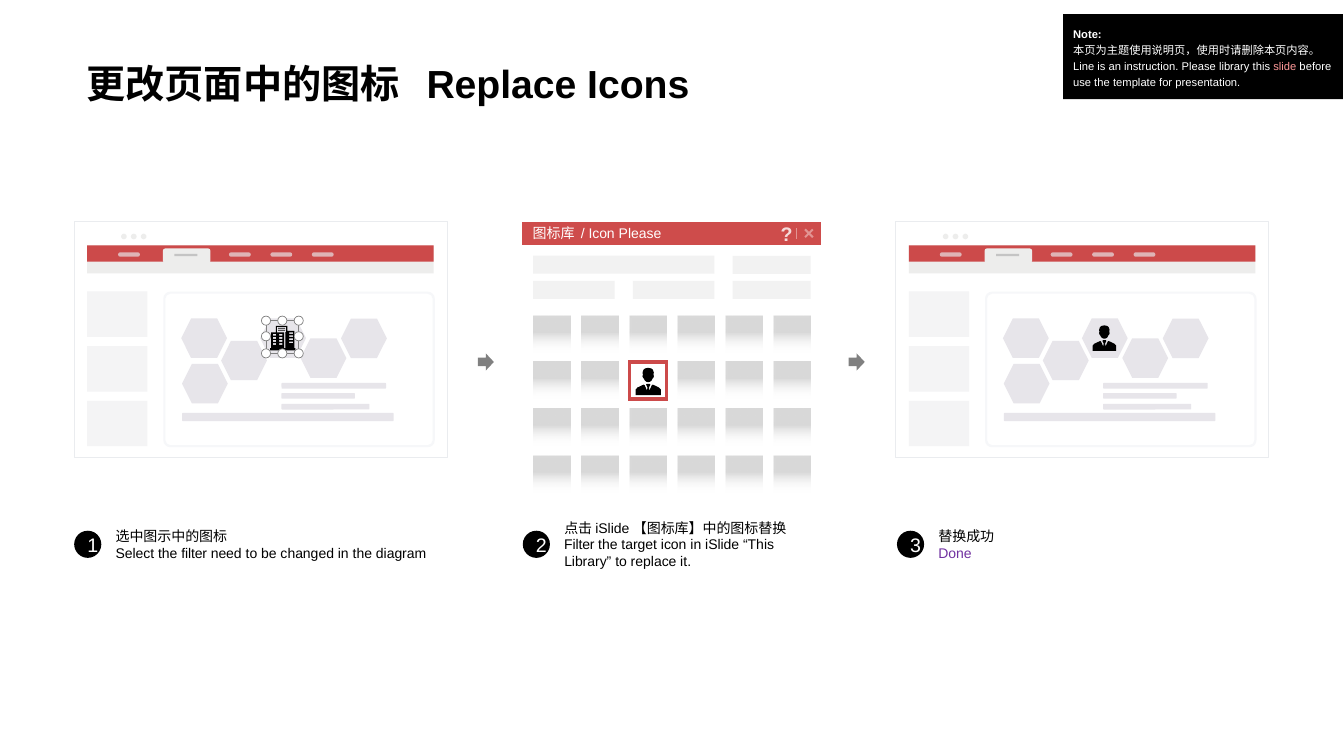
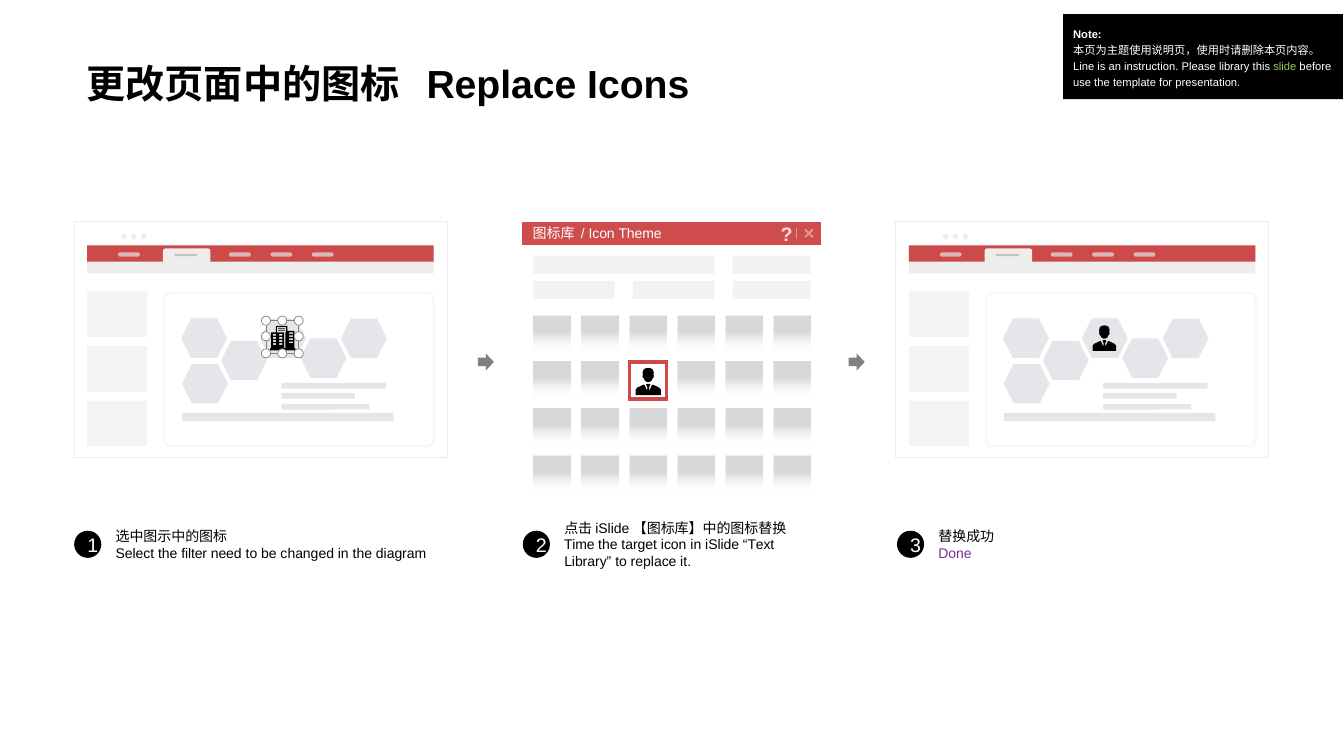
slide colour: pink -> light green
Icon Please: Please -> Theme
Filter at (579, 546): Filter -> Time
iSlide This: This -> Text
